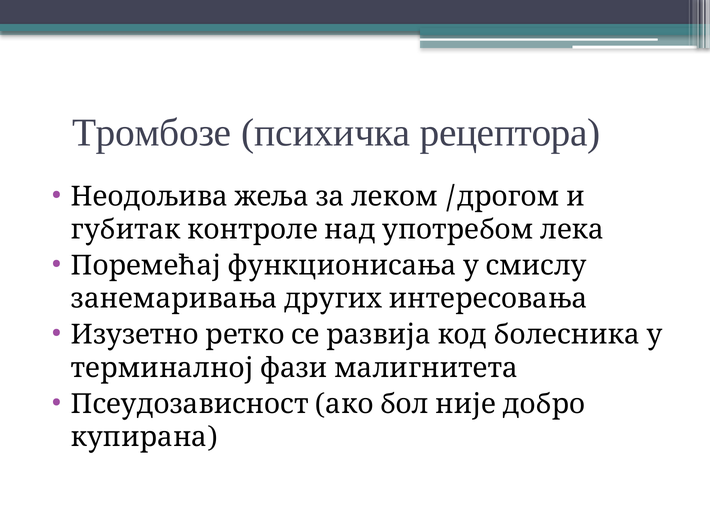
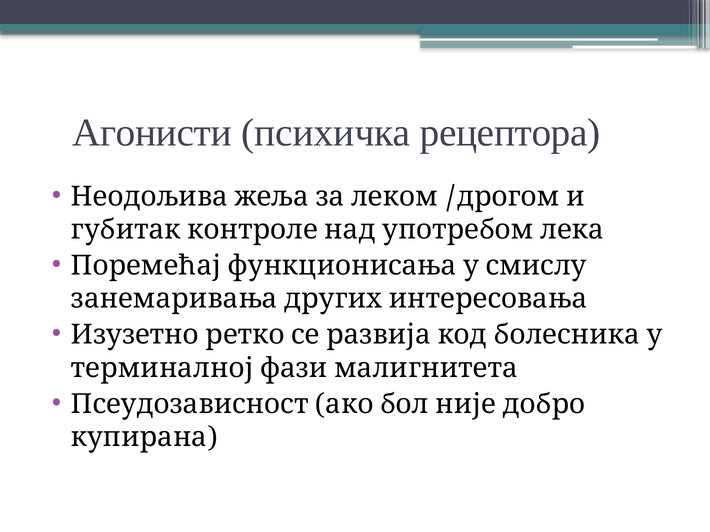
Тромбозе: Тромбозе -> Агонисти
